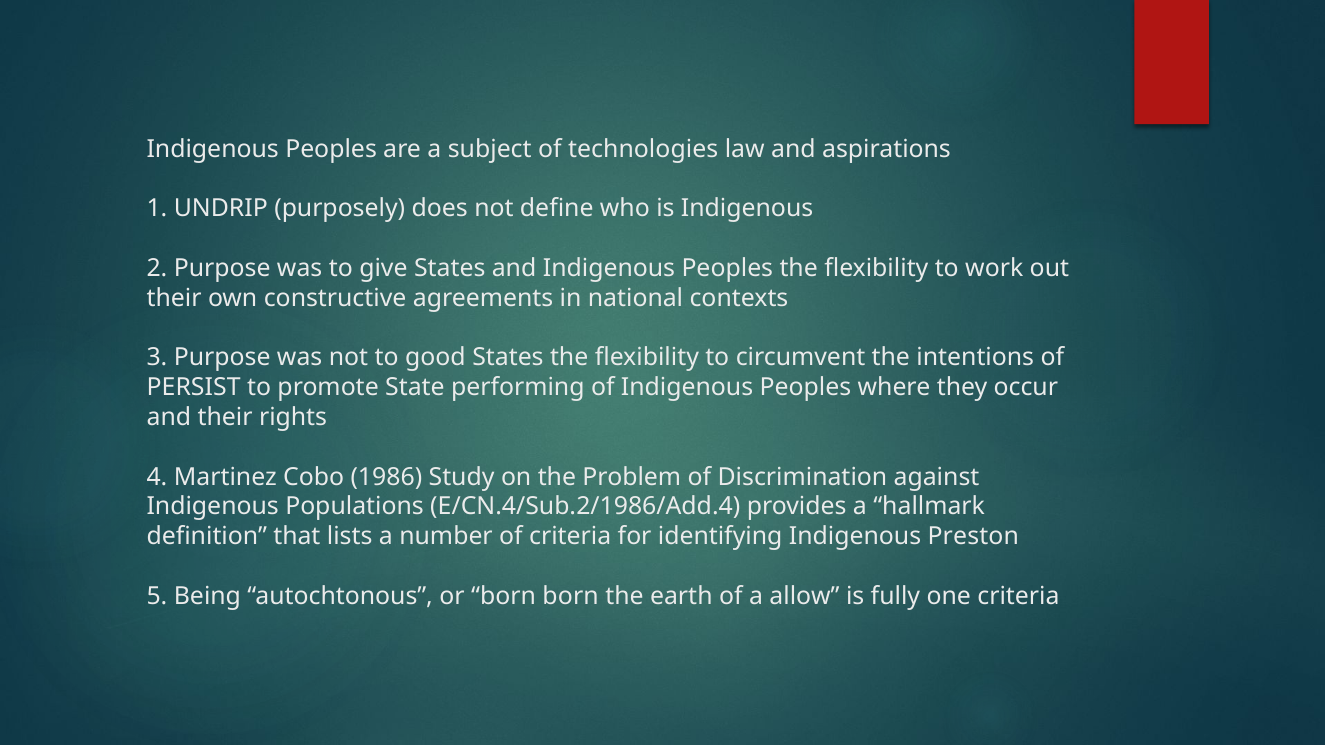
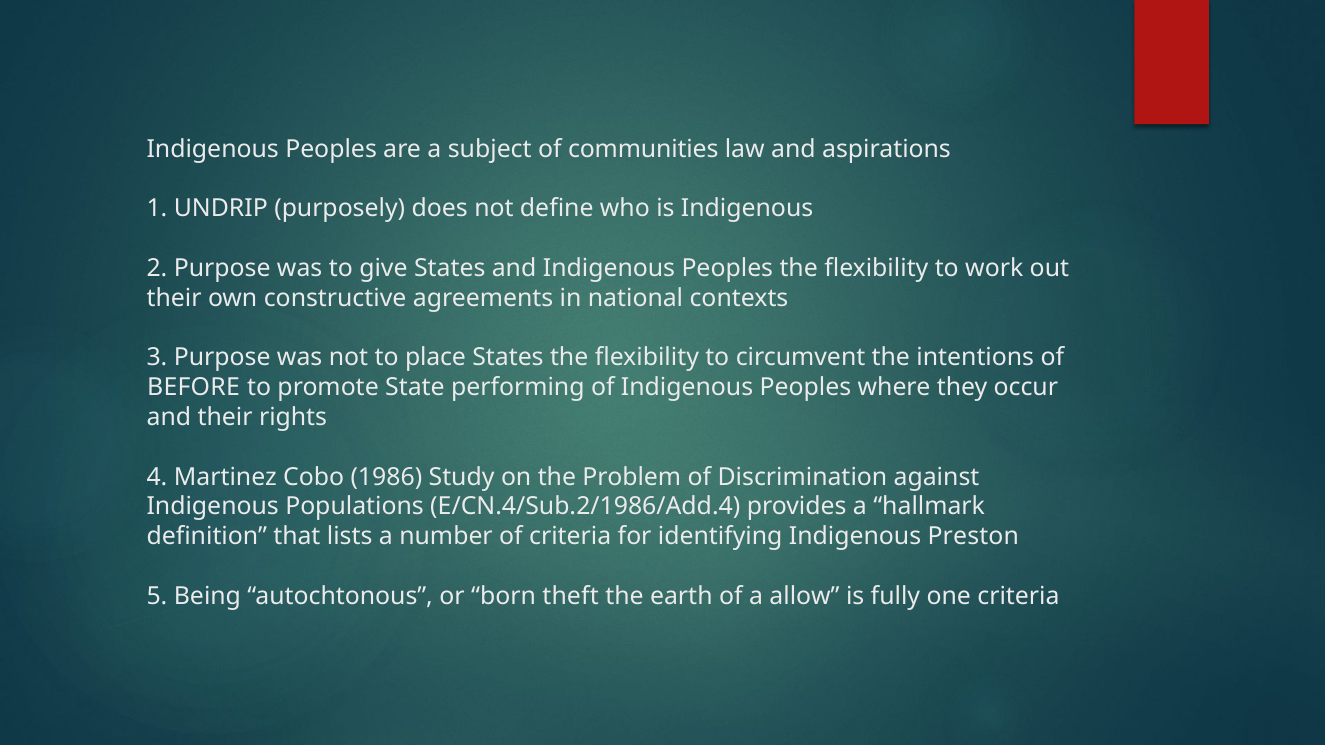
technologies: technologies -> communities
good: good -> place
PERSIST: PERSIST -> BEFORE
born born: born -> theft
